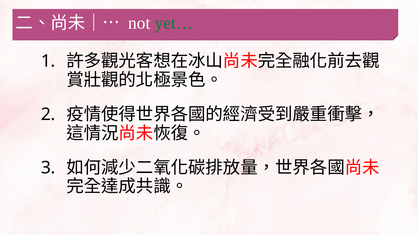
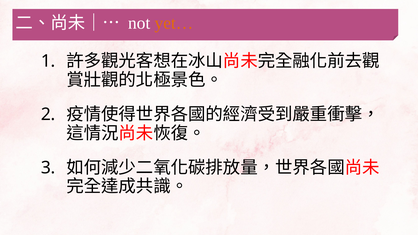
yet… colour: green -> orange
